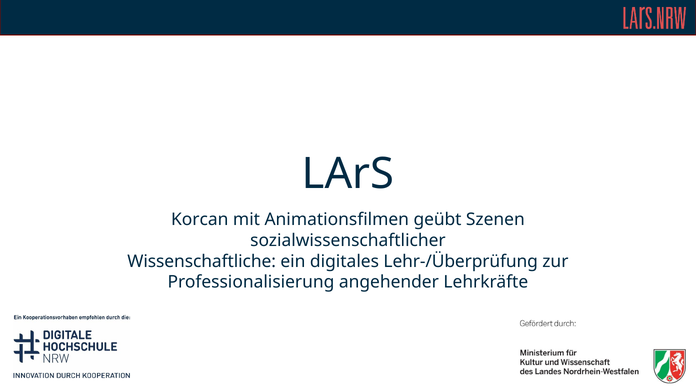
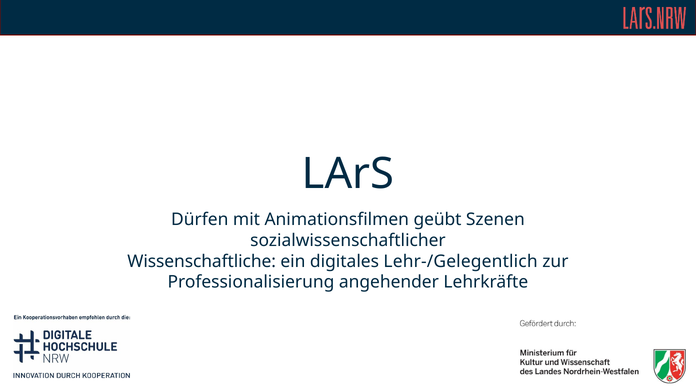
Korcan: Korcan -> Dürfen
Lehr-/Überprüfung: Lehr-/Überprüfung -> Lehr-/Gelegentlich
